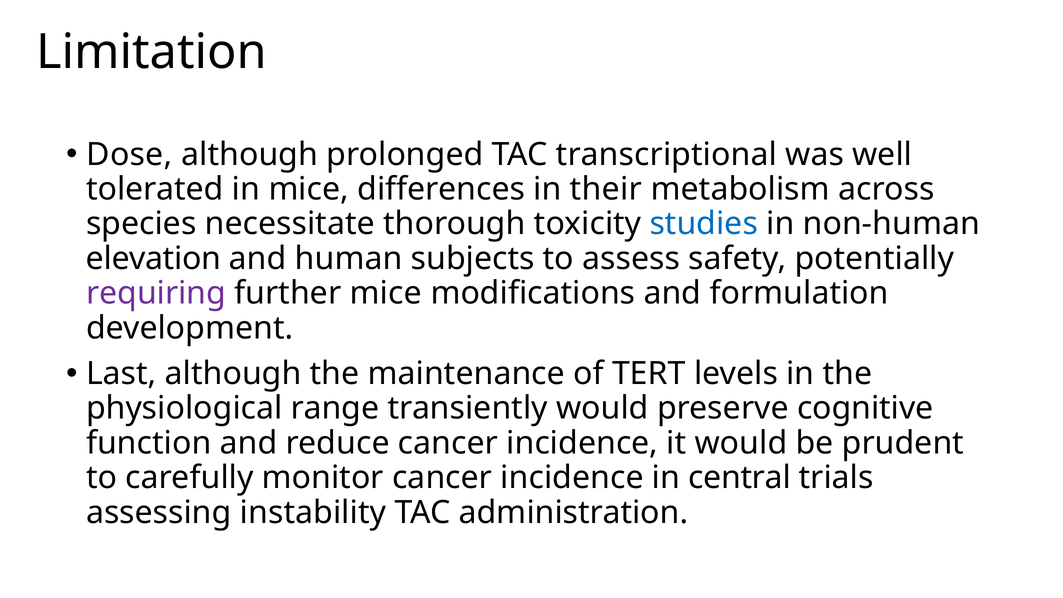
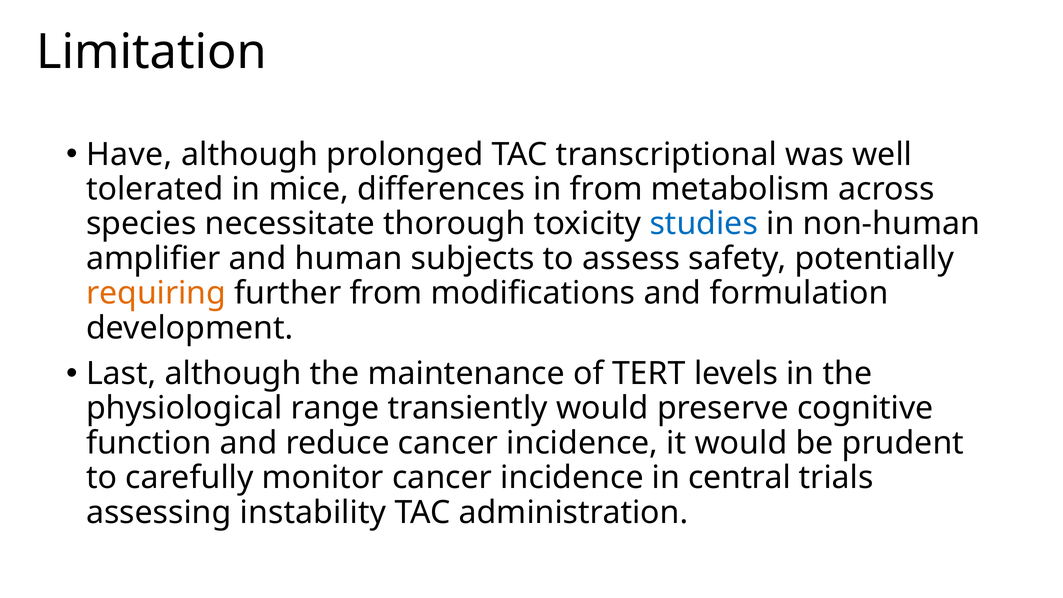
Dose: Dose -> Have
in their: their -> from
elevation: elevation -> amplifier
requiring colour: purple -> orange
further mice: mice -> from
